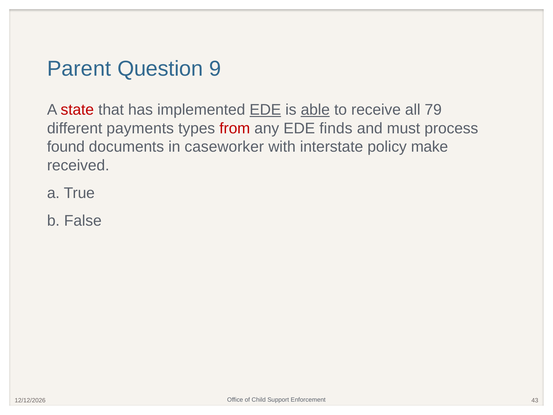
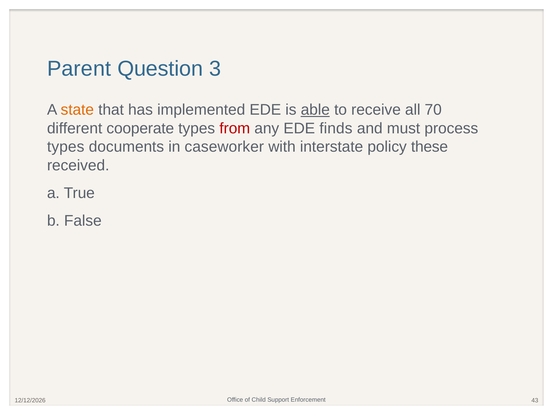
9: 9 -> 3
state colour: red -> orange
EDE at (265, 110) underline: present -> none
79: 79 -> 70
payments: payments -> cooperate
found at (66, 147): found -> types
make: make -> these
